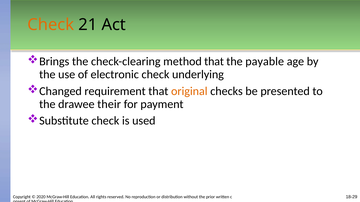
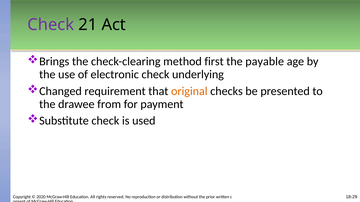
Check at (51, 25) colour: orange -> purple
method that: that -> first
their: their -> from
